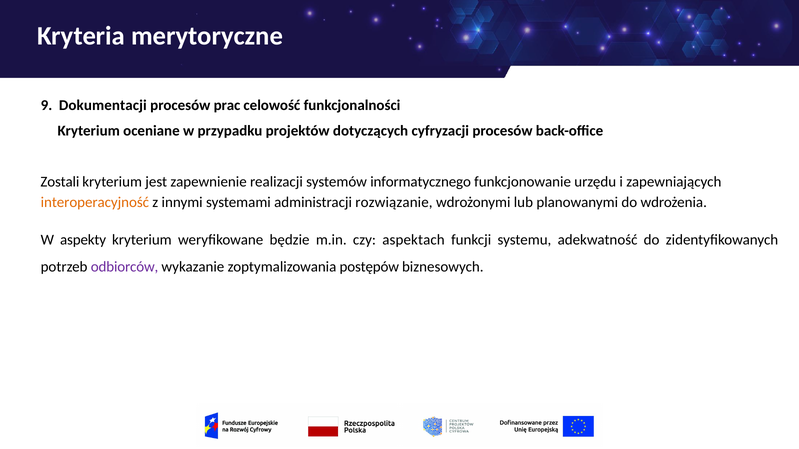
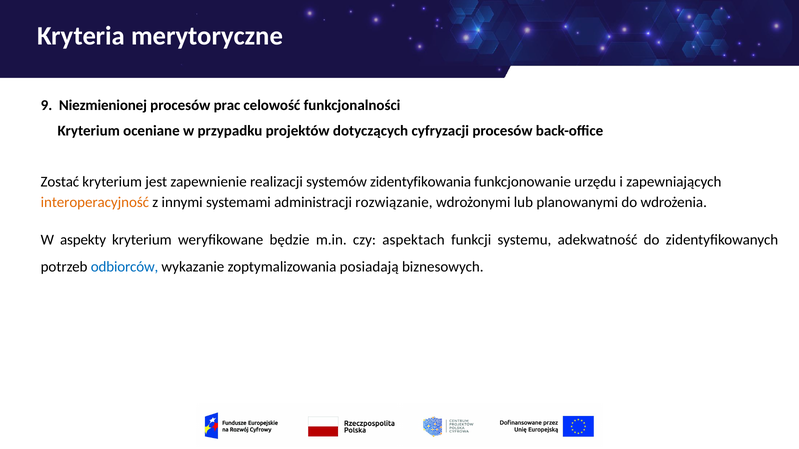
Dokumentacji: Dokumentacji -> Niezmienionej
Zostali: Zostali -> Zostać
informatycznego: informatycznego -> zidentyfikowania
odbiorców colour: purple -> blue
postępów: postępów -> posiadają
